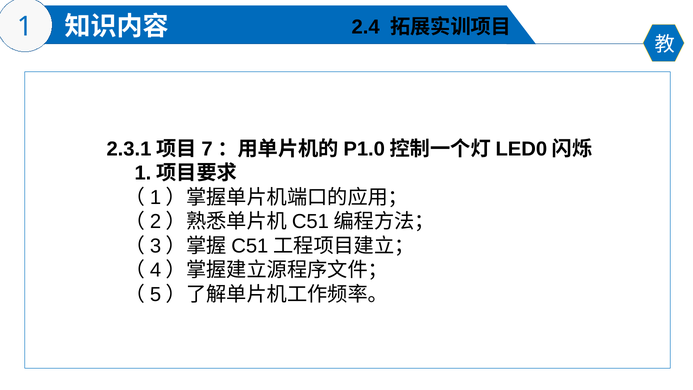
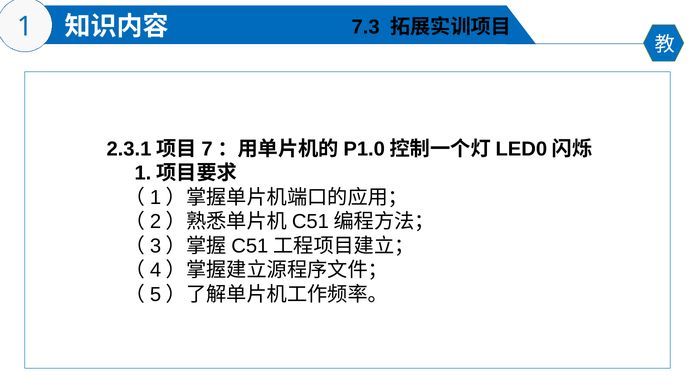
2.4: 2.4 -> 7.3
